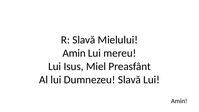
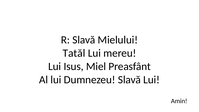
Amin at (74, 53): Amin -> Tatăl
